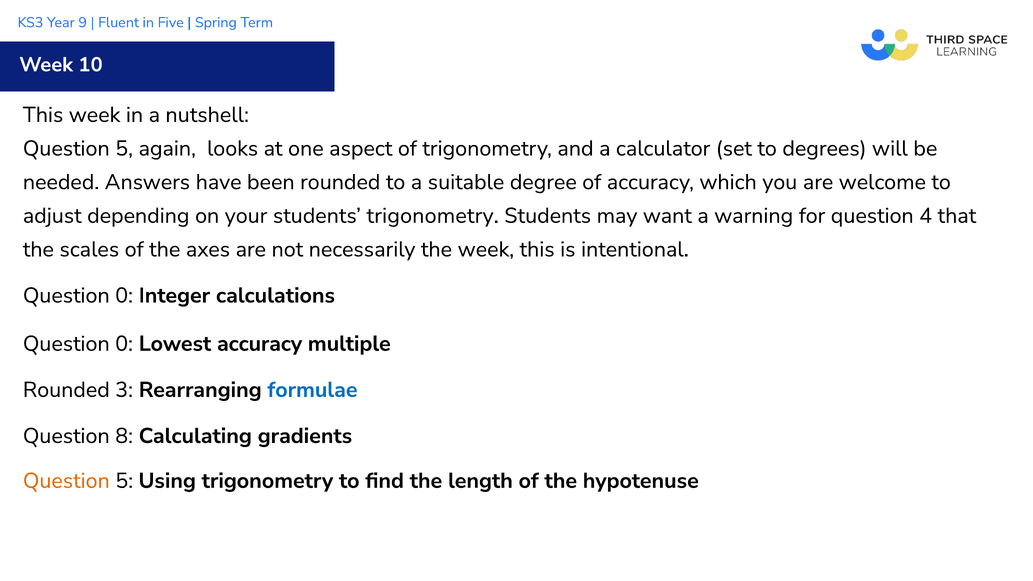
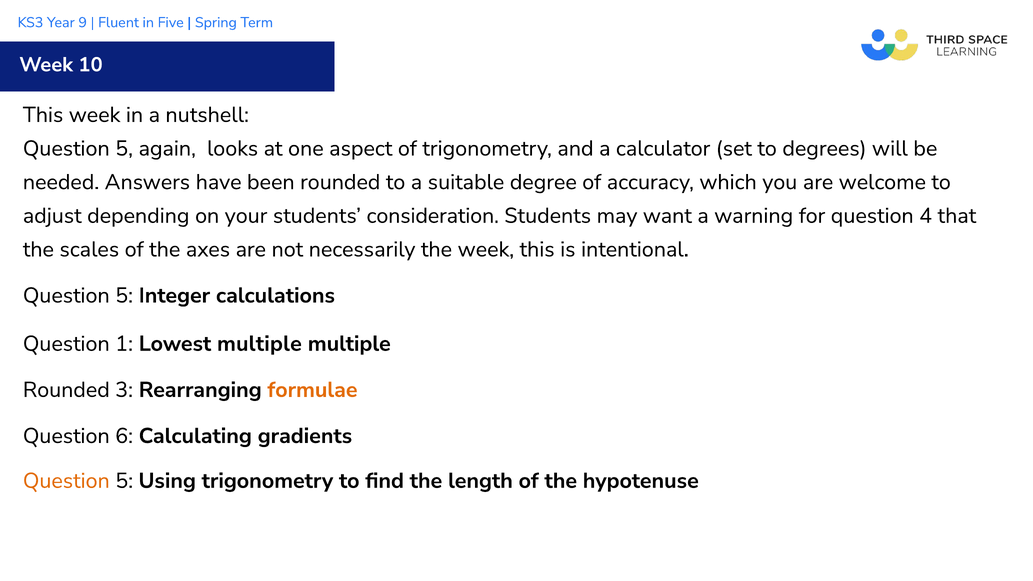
students trigonometry: trigonometry -> consideration
0 at (124, 295): 0 -> 5
0 at (124, 344): 0 -> 1
Lowest accuracy: accuracy -> multiple
formulae colour: blue -> orange
8: 8 -> 6
